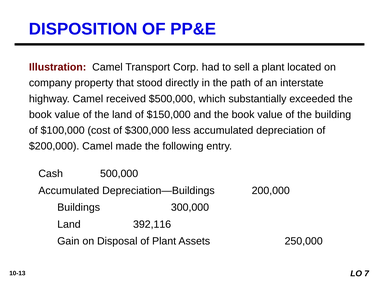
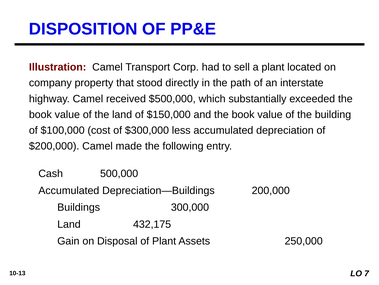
392,116: 392,116 -> 432,175
